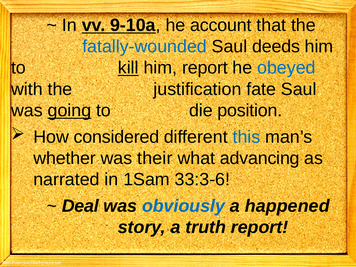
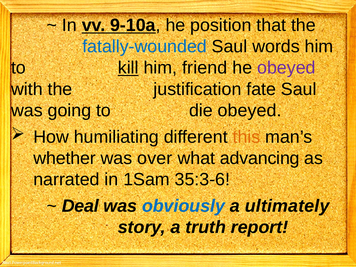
account: account -> position
deeds: deeds -> words
him report: report -> friend
obeyed at (286, 68) colour: blue -> purple
going underline: present -> none
die position: position -> obeyed
considered: considered -> humiliating
this colour: blue -> orange
their: their -> over
33:3-6: 33:3-6 -> 35:3-6
happened: happened -> ultimately
